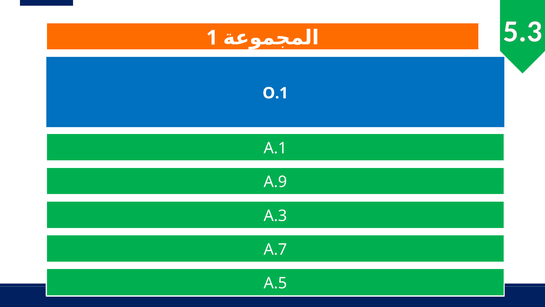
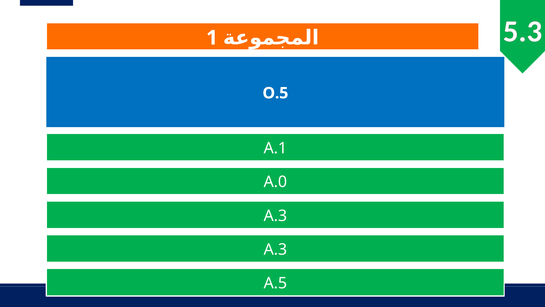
O.1: O.1 -> O.5
A.9: A.9 -> A.0
A.7 at (275, 249): A.7 -> A.3
